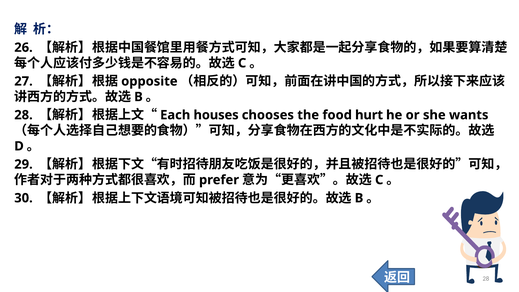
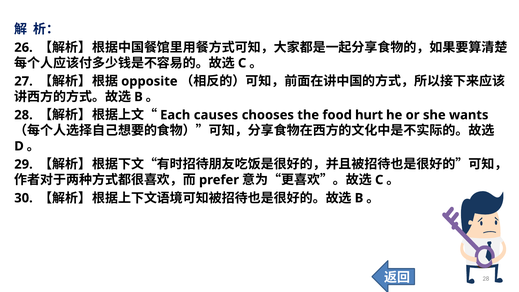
houses: houses -> causes
